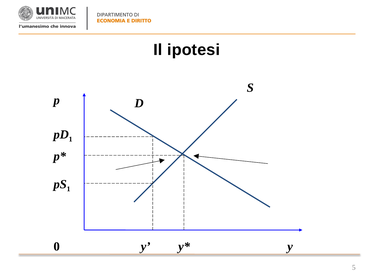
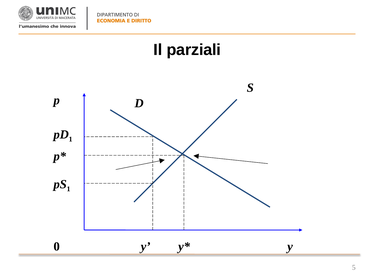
ipotesi: ipotesi -> parziali
